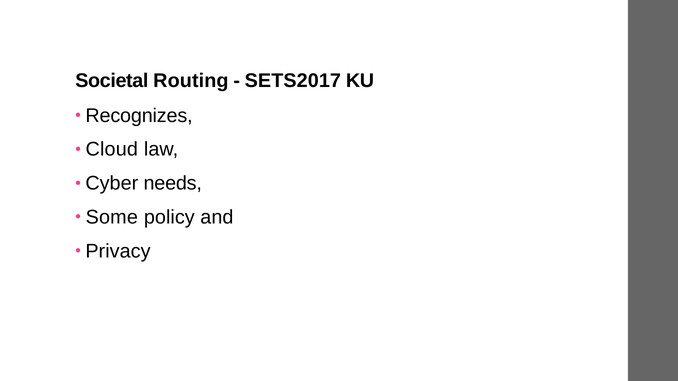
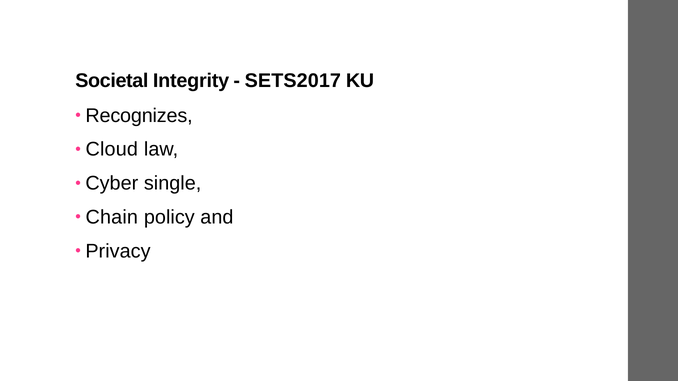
Routing: Routing -> Integrity
needs: needs -> single
Some: Some -> Chain
